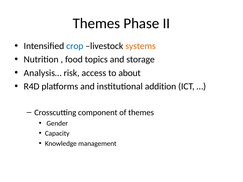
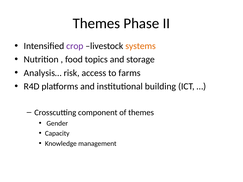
crop colour: blue -> purple
about: about -> farms
addition: addition -> building
